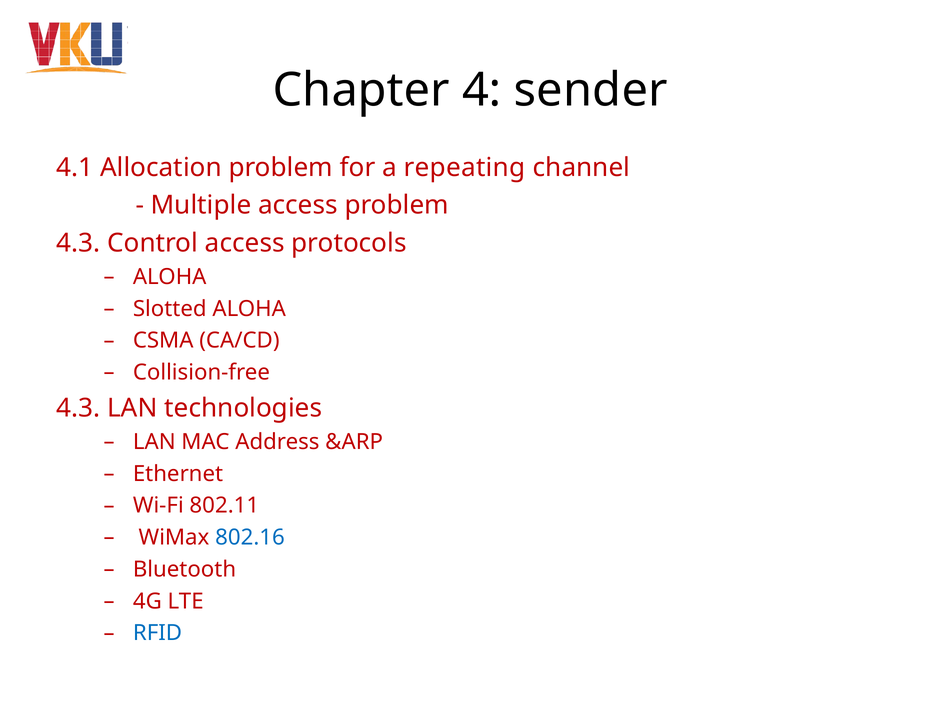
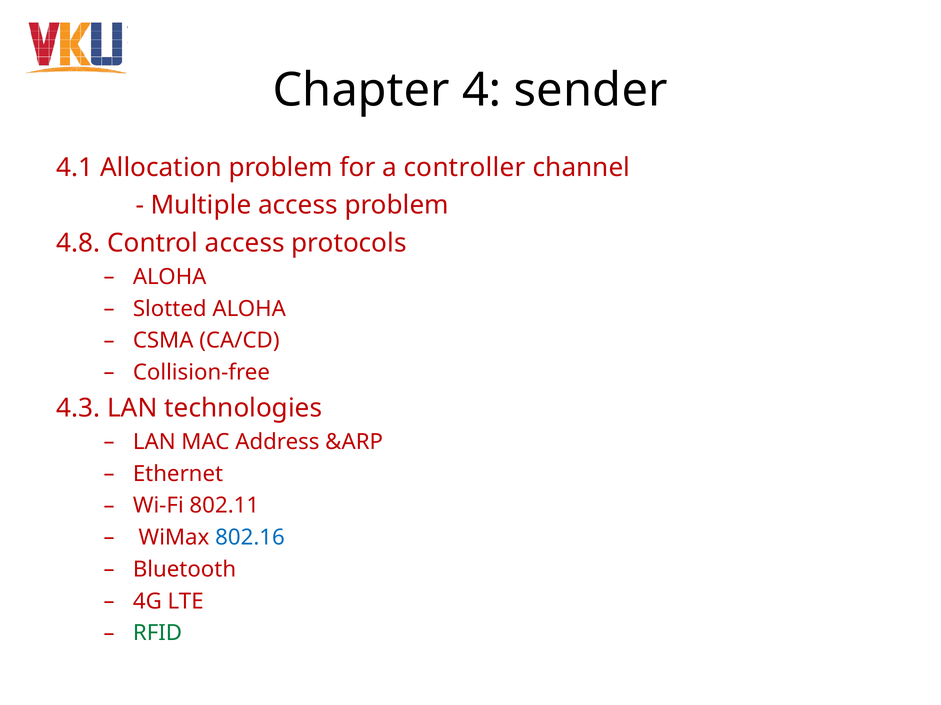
repeating: repeating -> controller
4.3 at (78, 243): 4.3 -> 4.8
RFID colour: blue -> green
